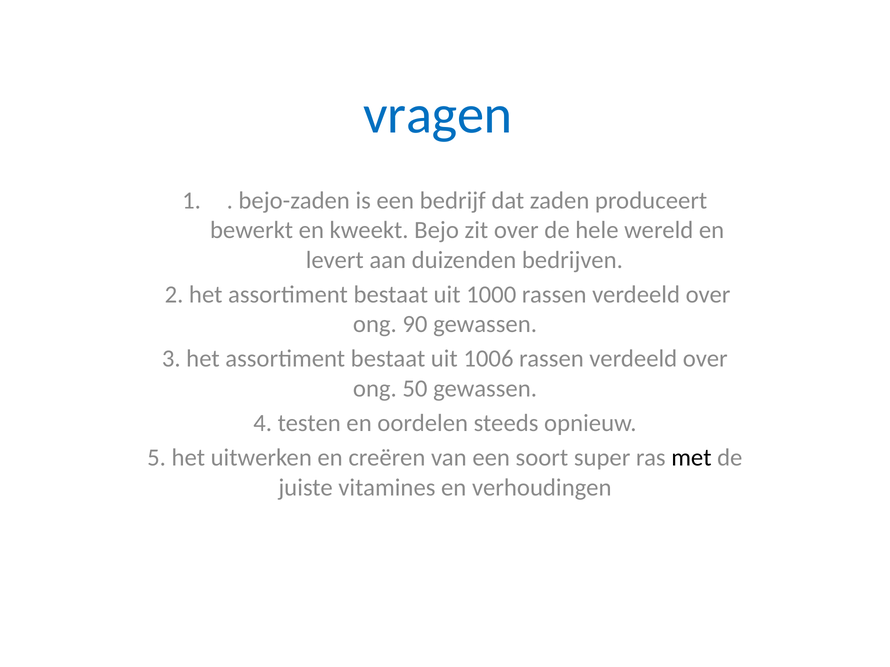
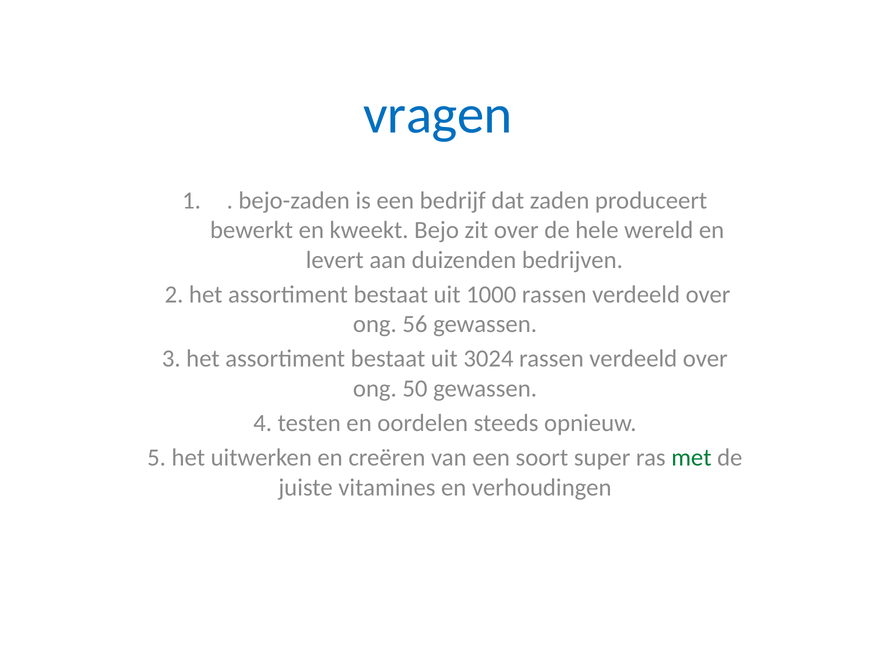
90: 90 -> 56
1006: 1006 -> 3024
met colour: black -> green
